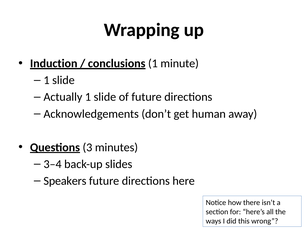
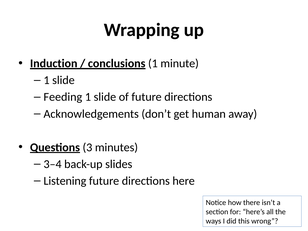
Actually: Actually -> Feeding
Speakers: Speakers -> Listening
